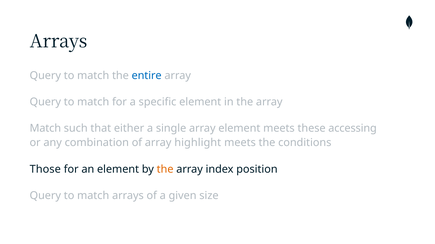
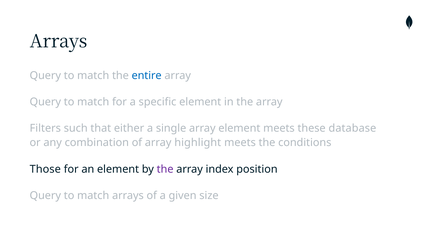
Match at (45, 129): Match -> Filters
accessing: accessing -> database
the at (165, 170) colour: orange -> purple
